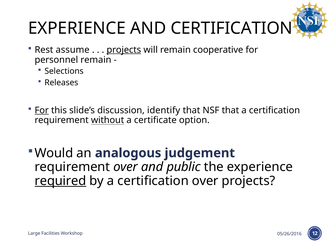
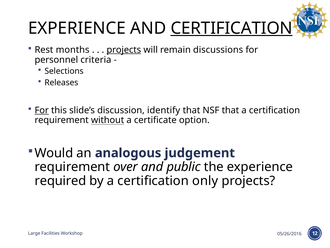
CERTIFICATION at (232, 28) underline: none -> present
assume: assume -> months
cooperative: cooperative -> discussions
personnel remain: remain -> criteria
required underline: present -> none
certification over: over -> only
